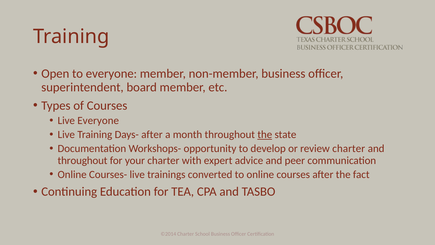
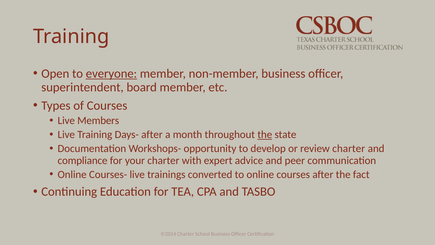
everyone at (111, 74) underline: none -> present
Live Everyone: Everyone -> Members
throughout at (83, 160): throughout -> compliance
